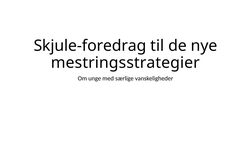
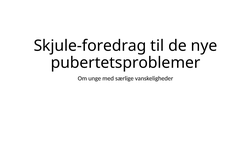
mestringsstrategier: mestringsstrategier -> pubertetsproblemer
